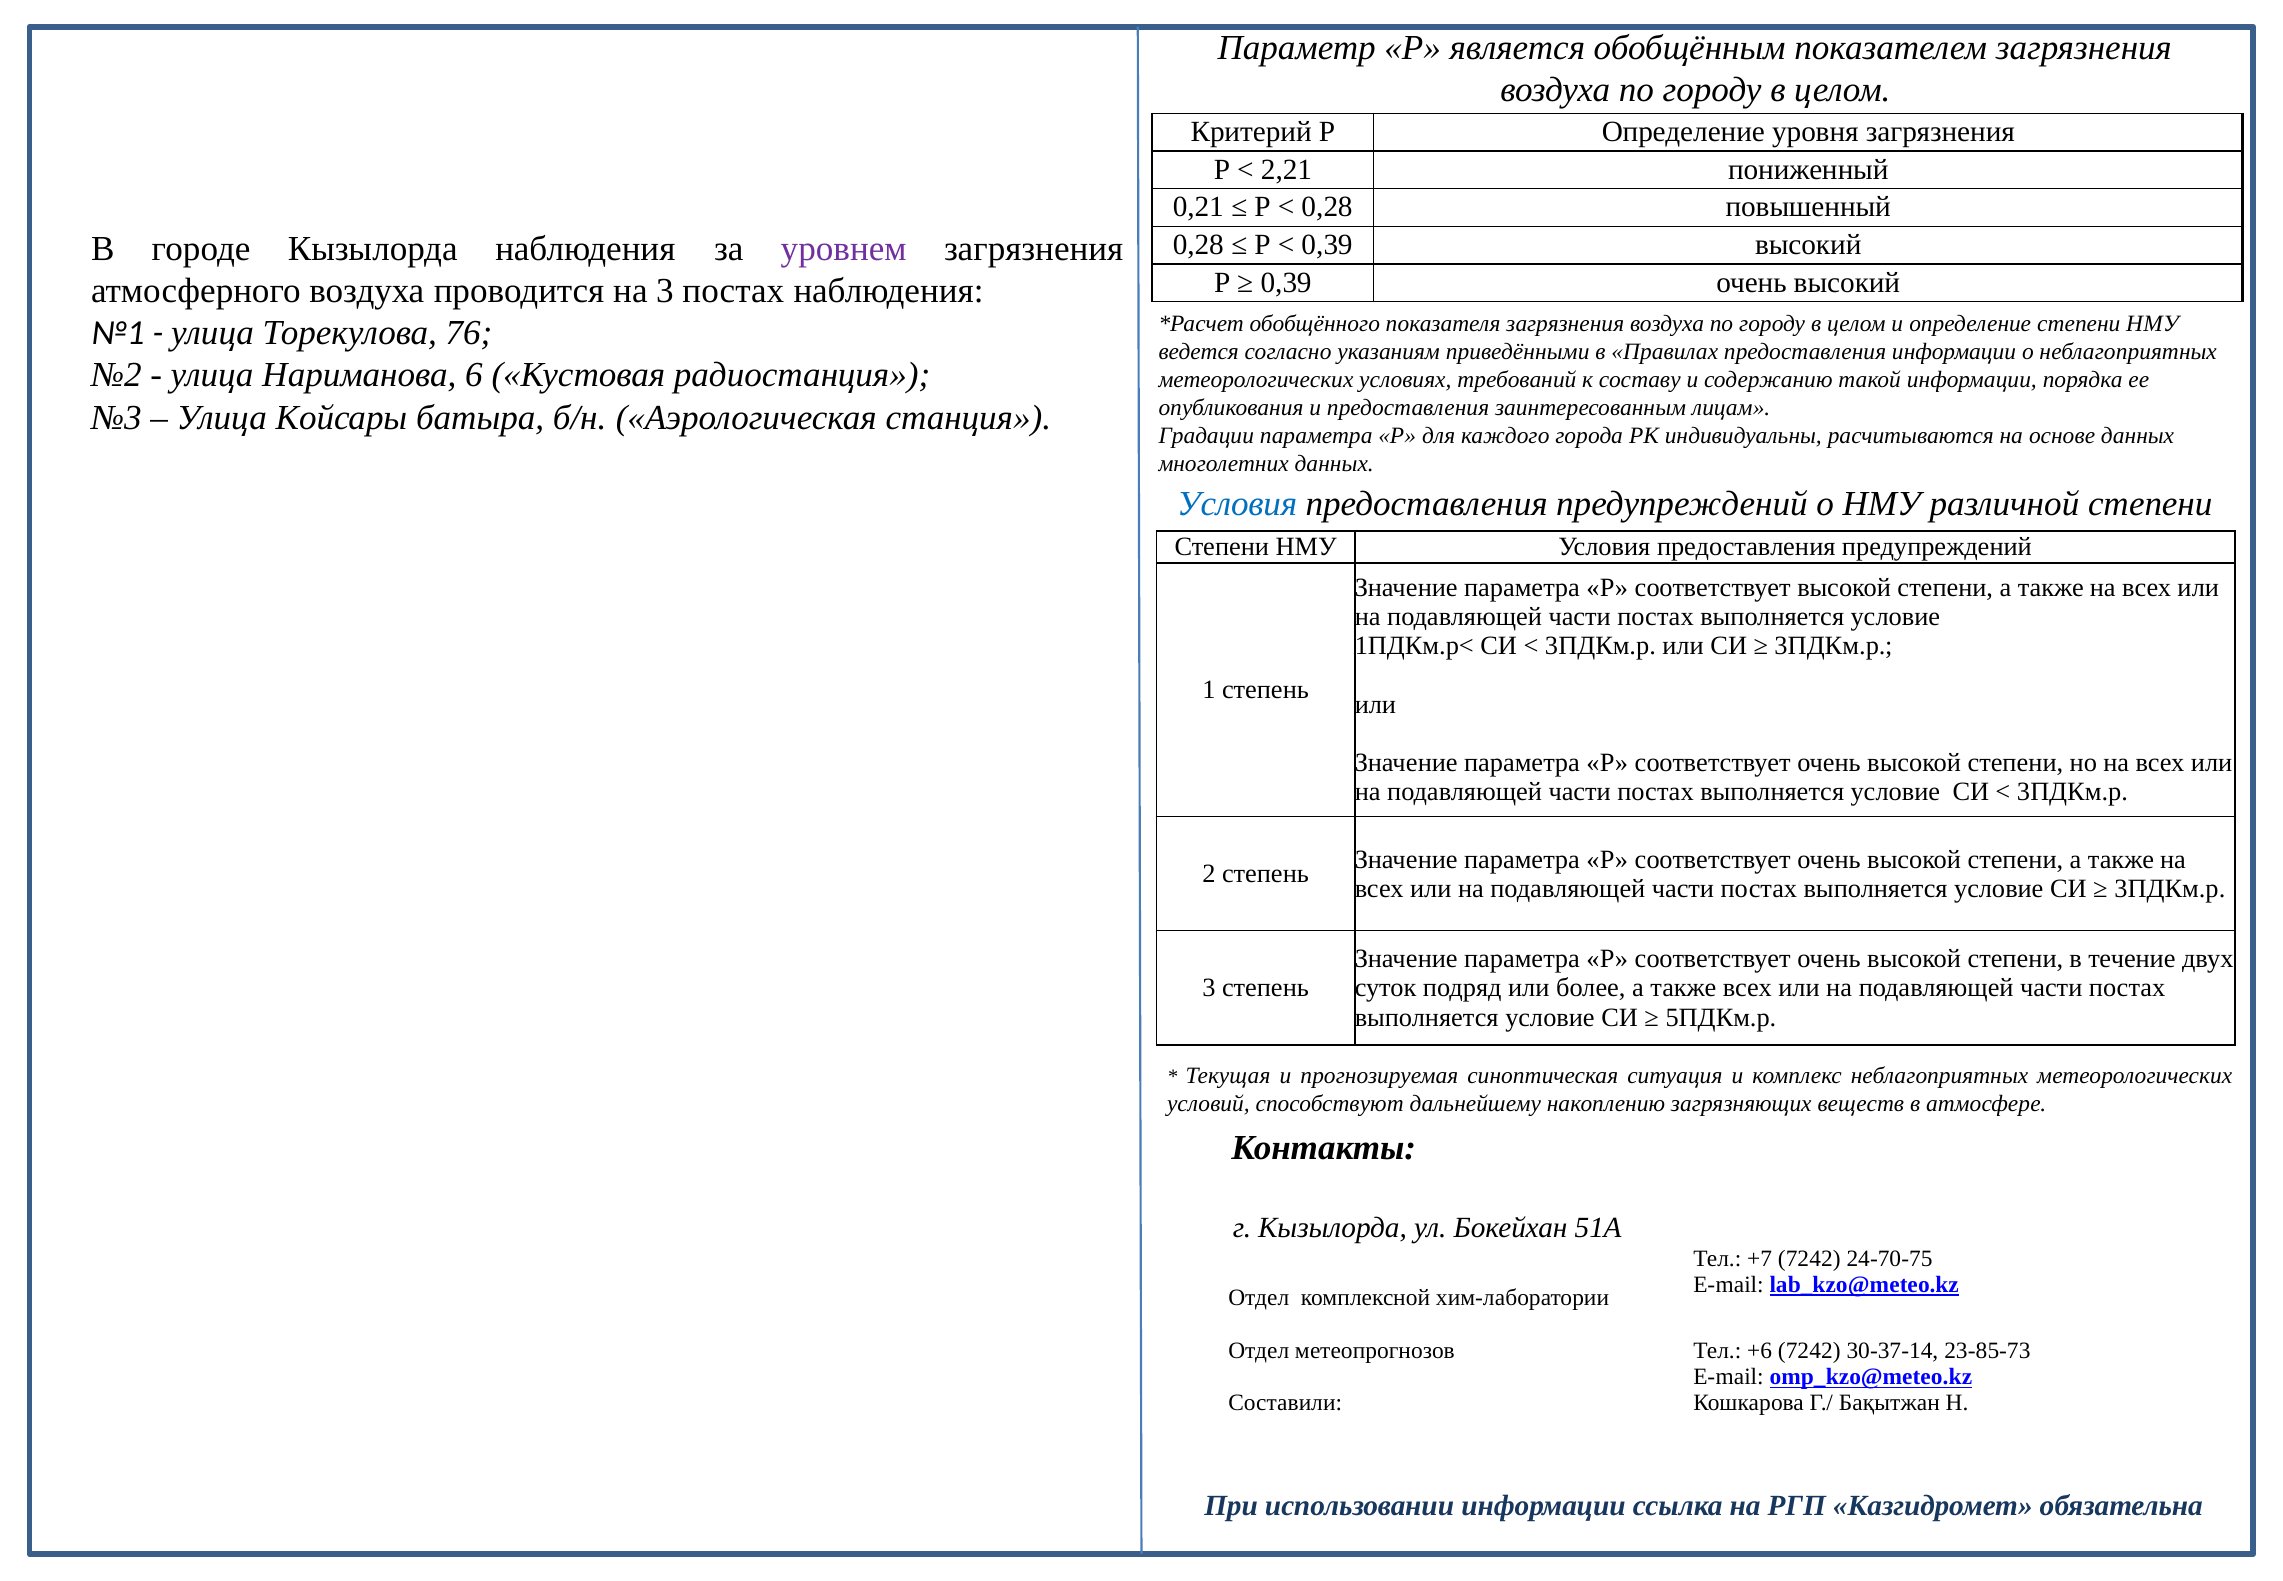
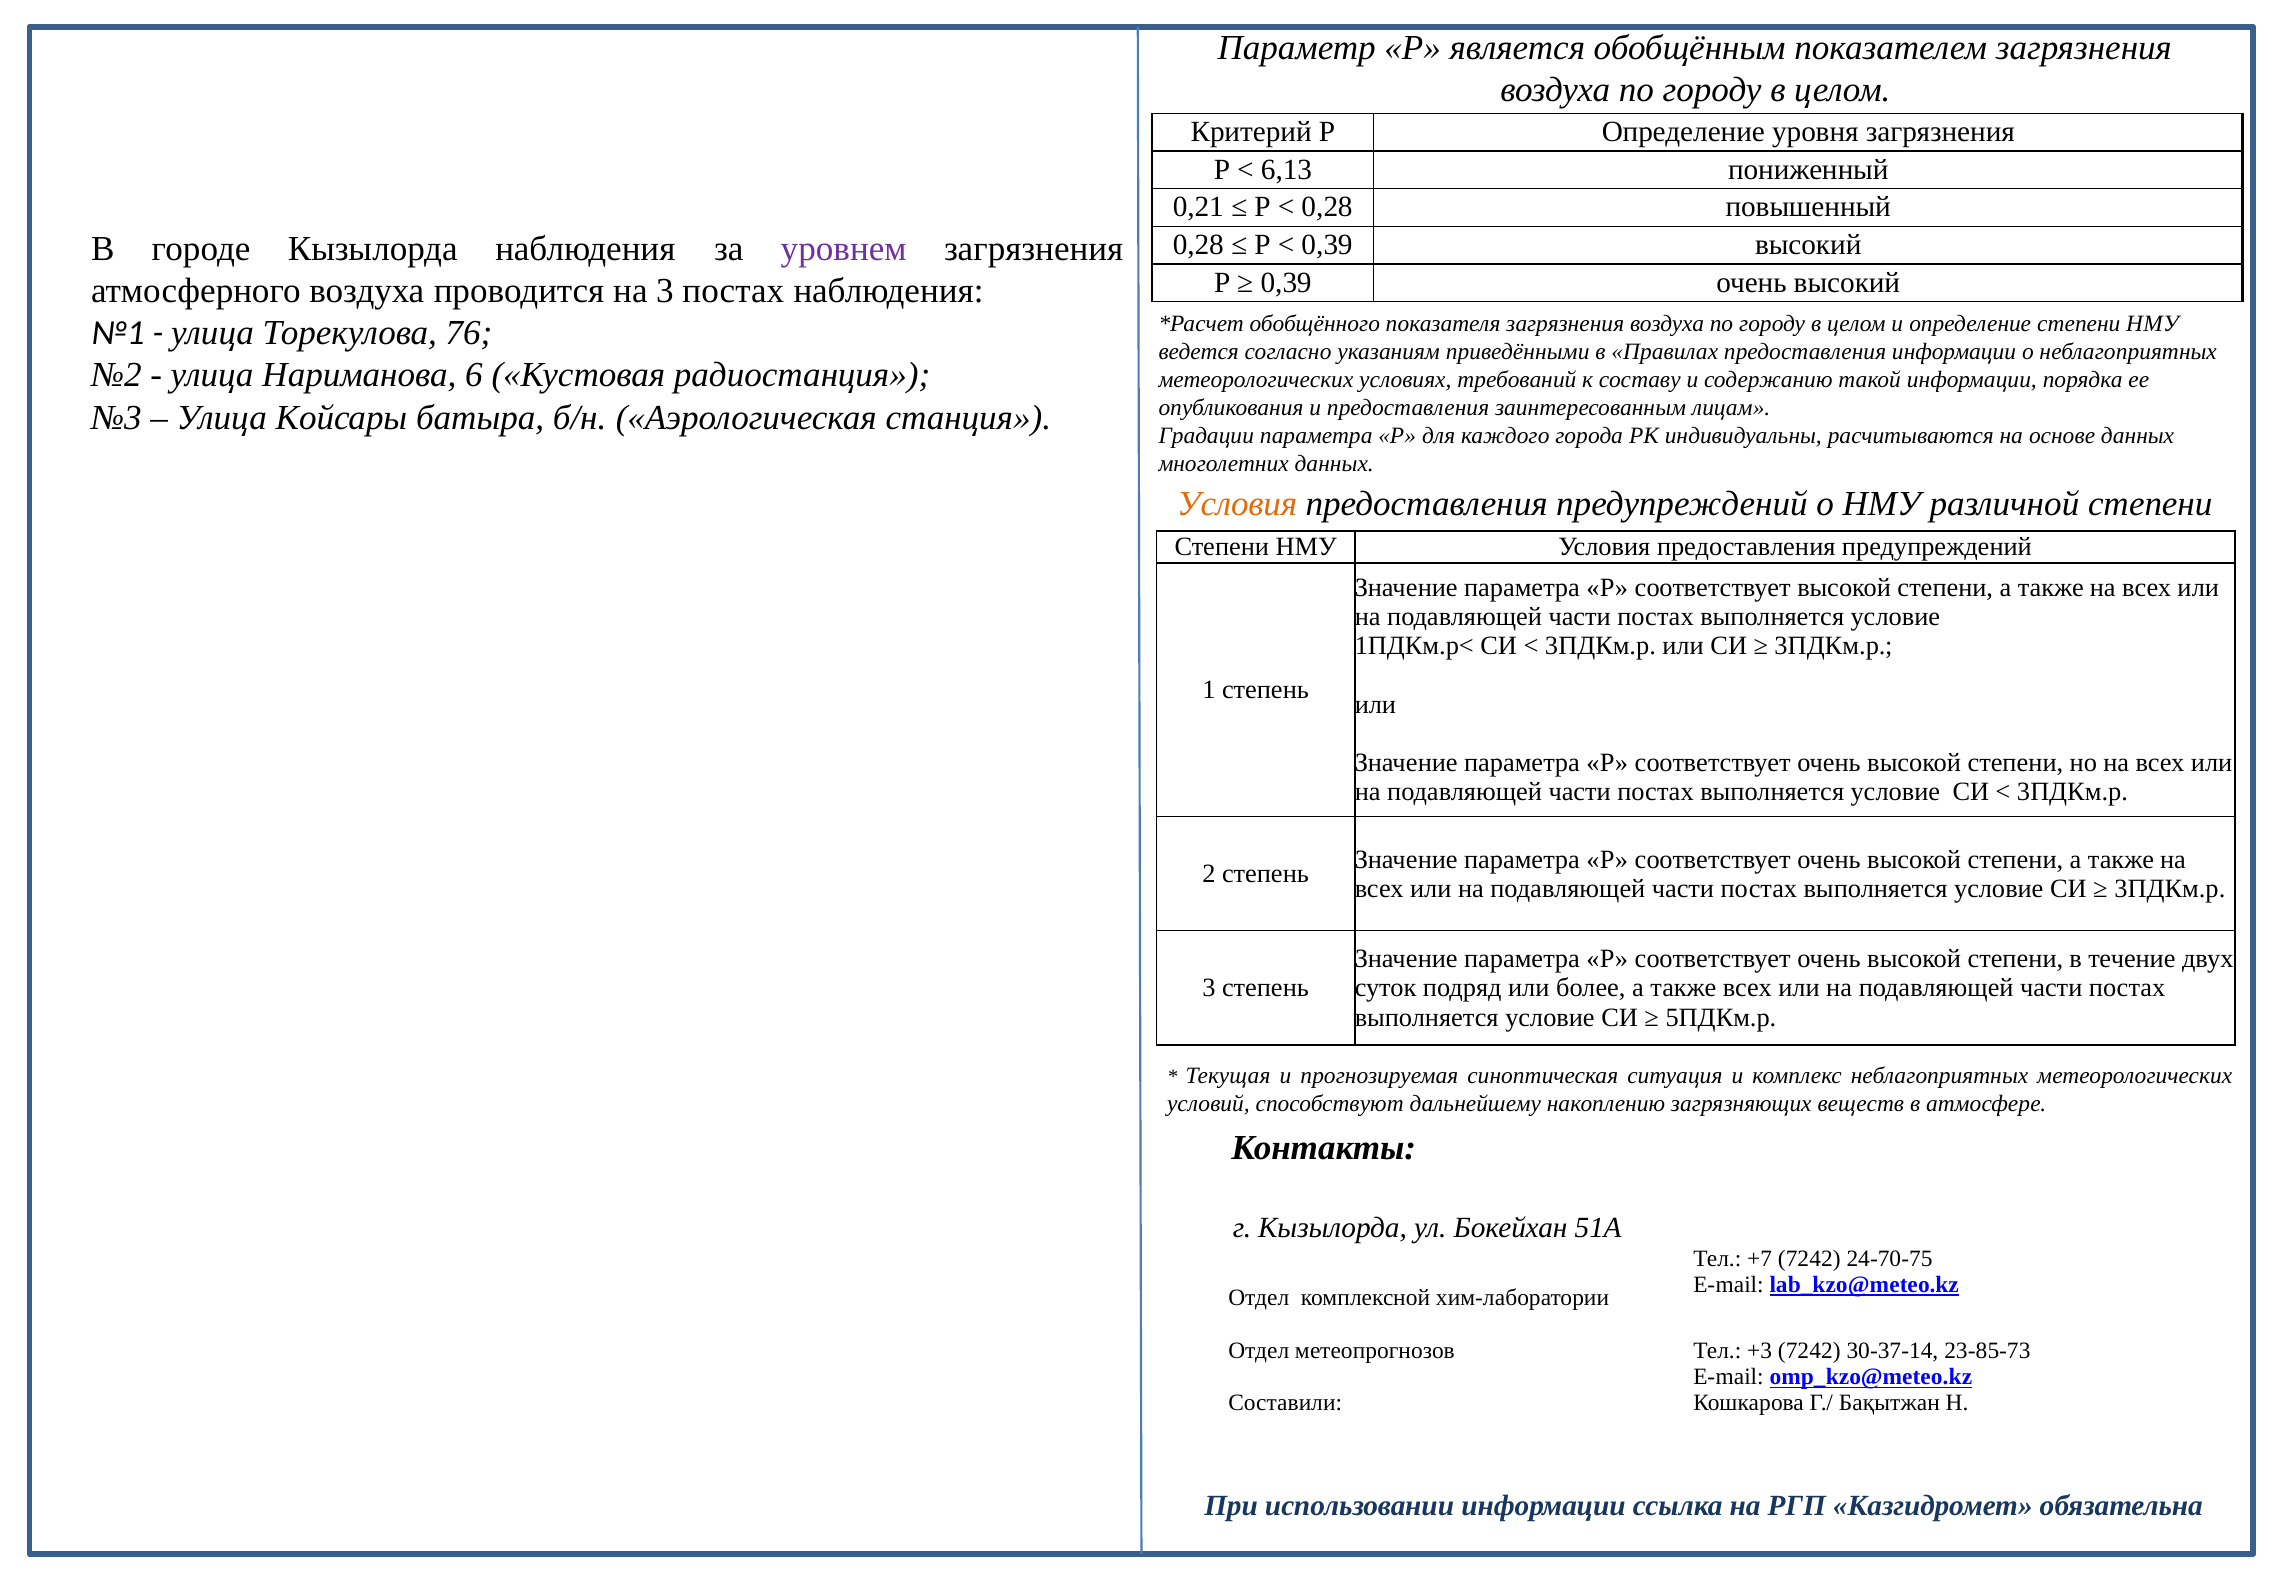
2,21: 2,21 -> 6,13
Условия at (1237, 504) colour: blue -> orange
+6: +6 -> +3
